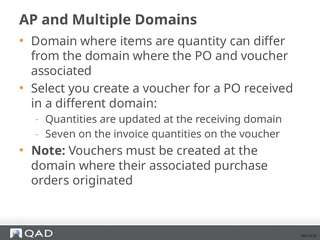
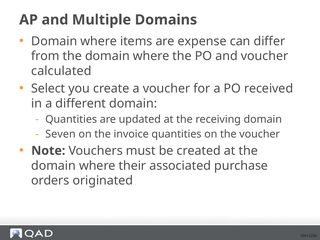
quantity: quantity -> expense
associated at (61, 71): associated -> calculated
